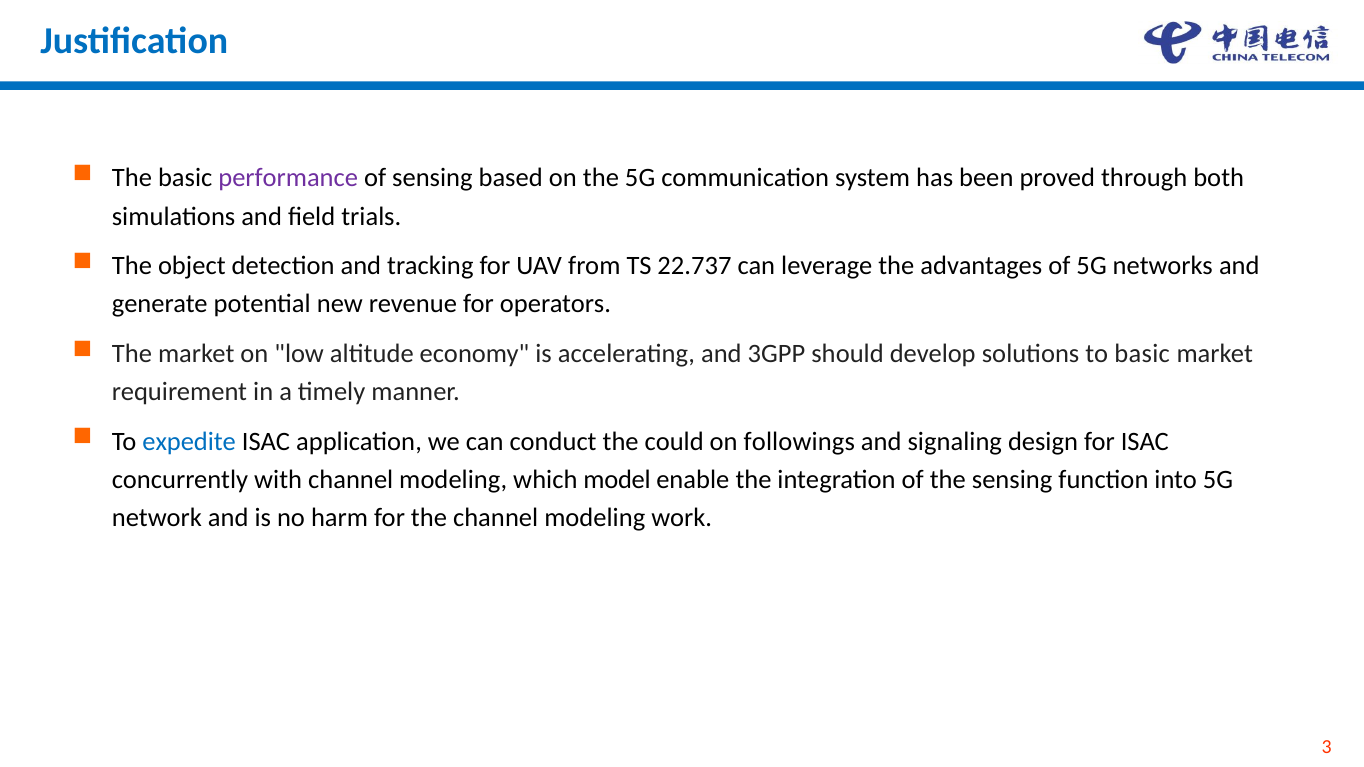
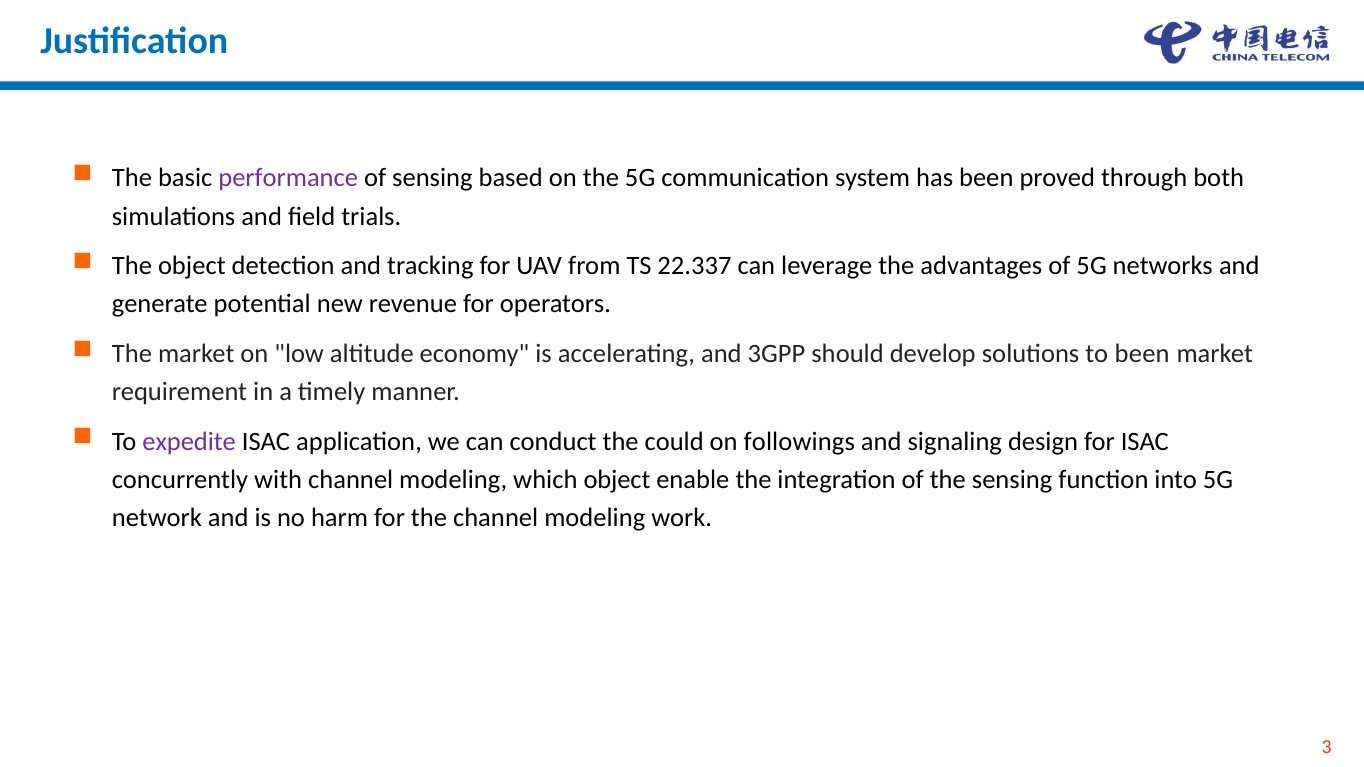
22.737: 22.737 -> 22.337
to basic: basic -> been
expedite colour: blue -> purple
which model: model -> object
